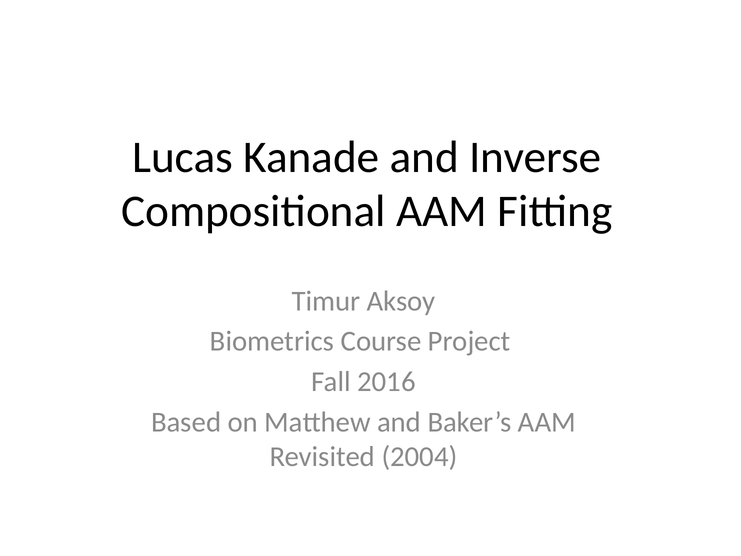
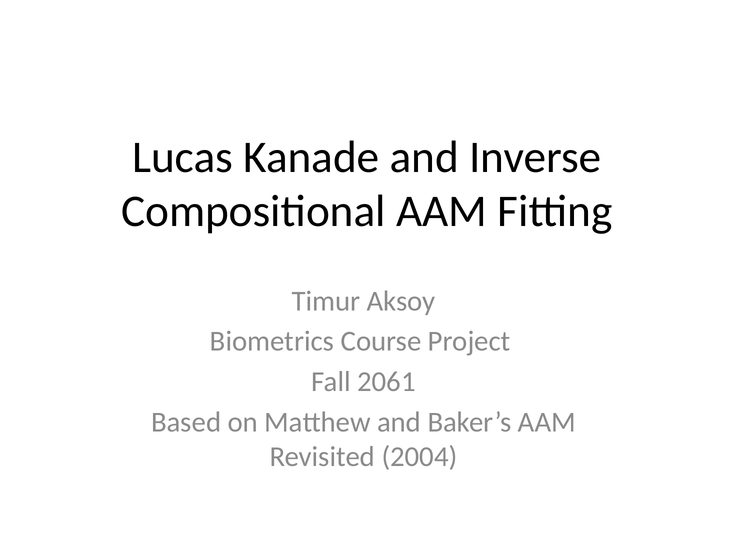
2016: 2016 -> 2061
